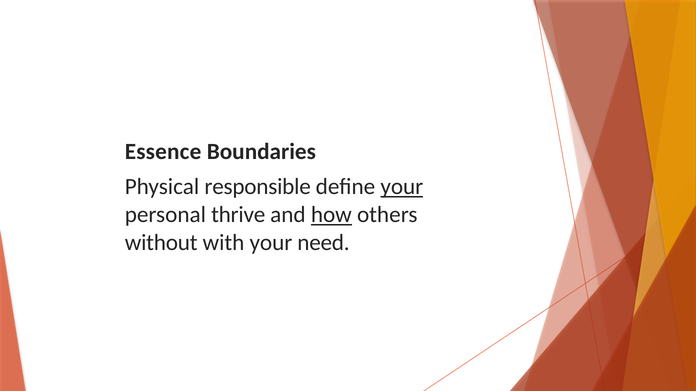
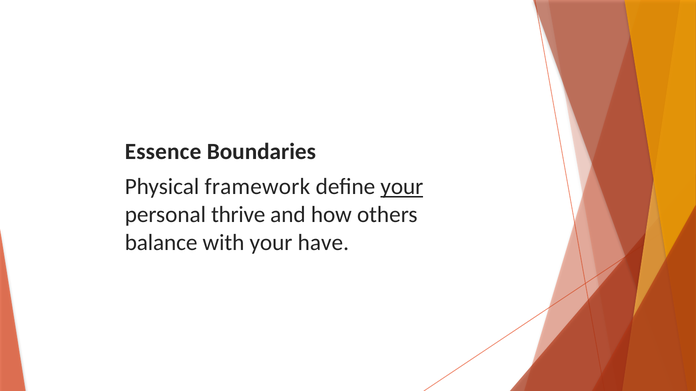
responsible: responsible -> framework
how underline: present -> none
without: without -> balance
need: need -> have
